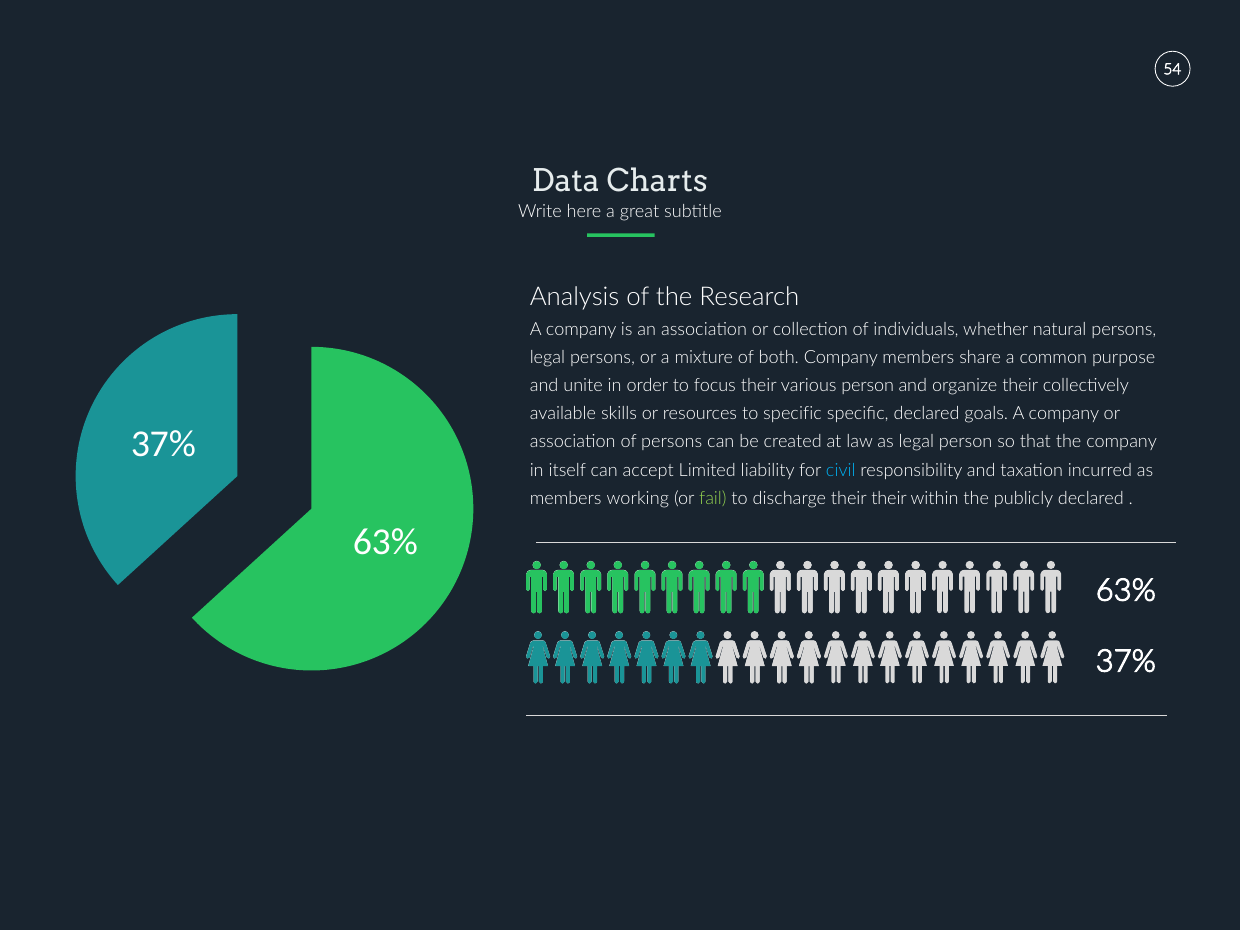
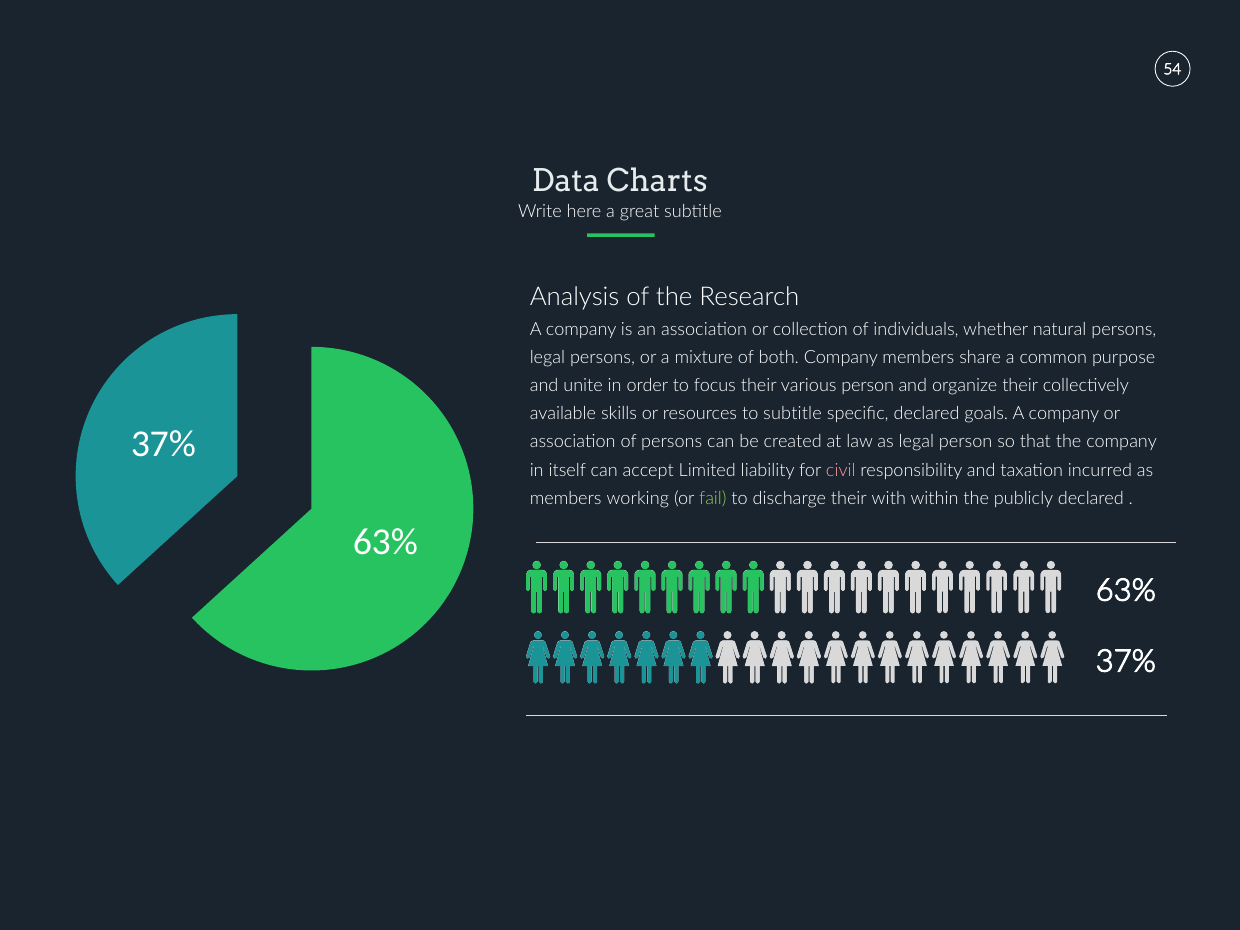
to specific: specific -> subtitle
civil colour: light blue -> pink
their their: their -> with
